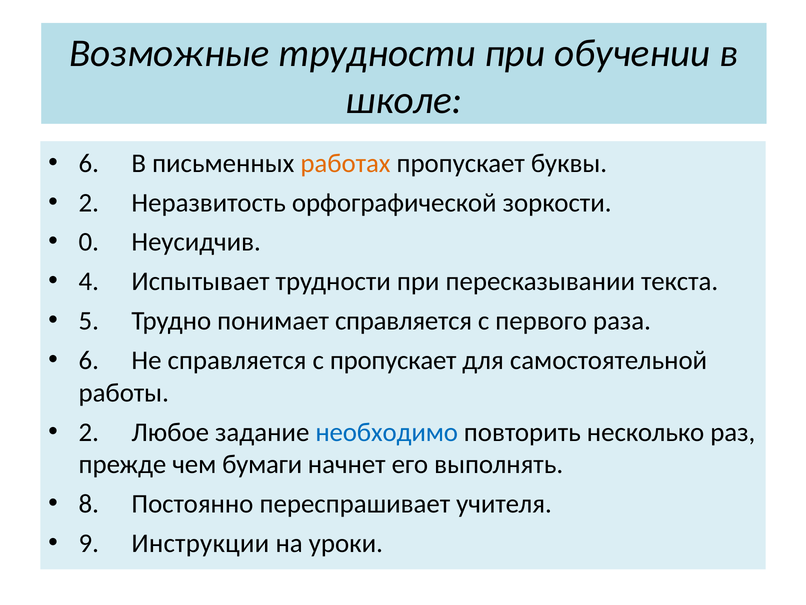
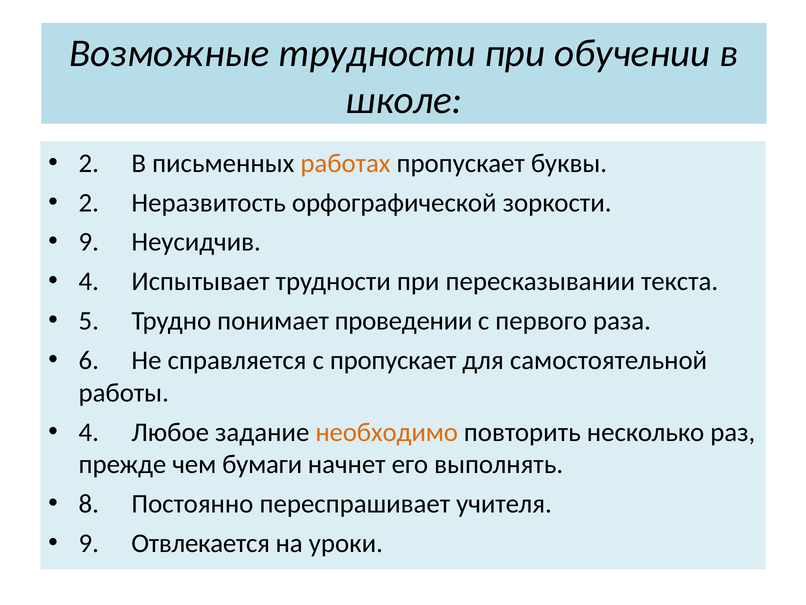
6 at (89, 163): 6 -> 2
0 at (89, 242): 0 -> 9
понимает справляется: справляется -> проведении
2 at (89, 432): 2 -> 4
необходимо colour: blue -> orange
Инструкции: Инструкции -> Отвлекается
